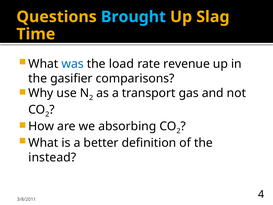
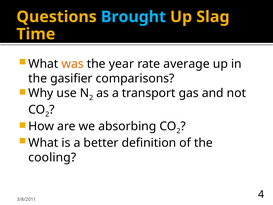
was colour: blue -> orange
load: load -> year
revenue: revenue -> average
instead: instead -> cooling
